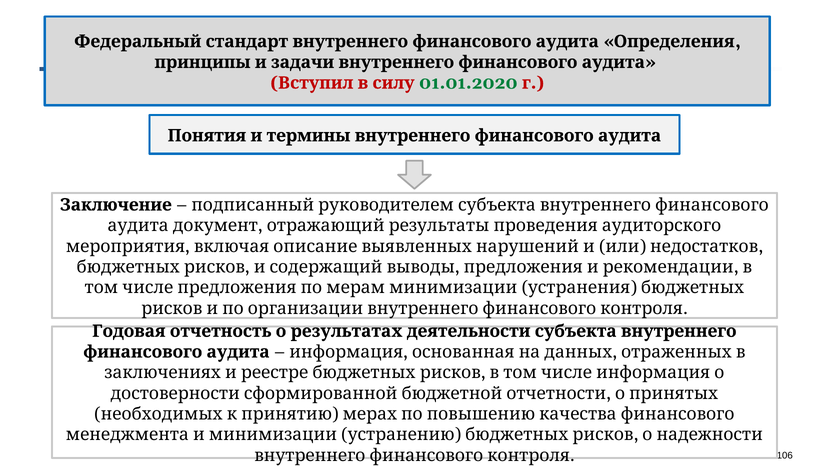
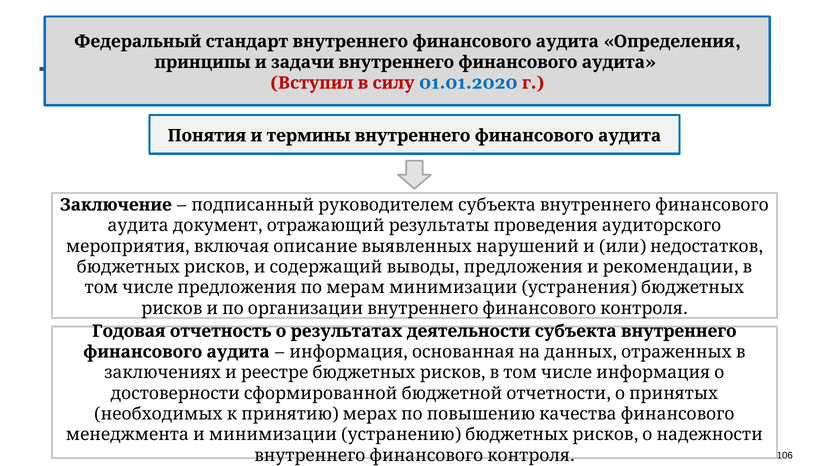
01.01.2020 colour: green -> blue
